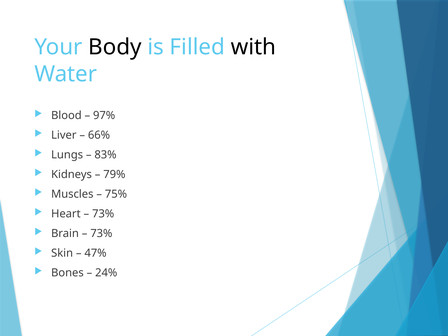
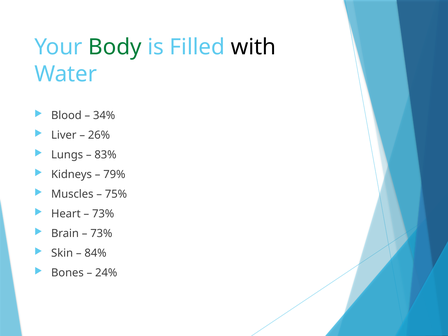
Body colour: black -> green
97%: 97% -> 34%
66%: 66% -> 26%
47%: 47% -> 84%
